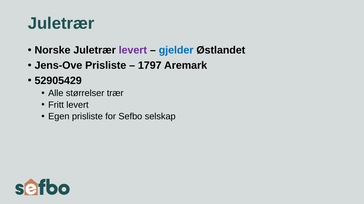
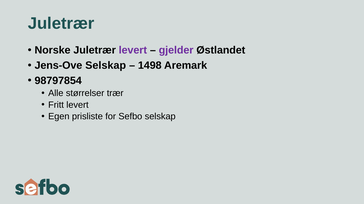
gjelder colour: blue -> purple
Jens-Ove Prisliste: Prisliste -> Selskap
1797: 1797 -> 1498
52905429: 52905429 -> 98797854
